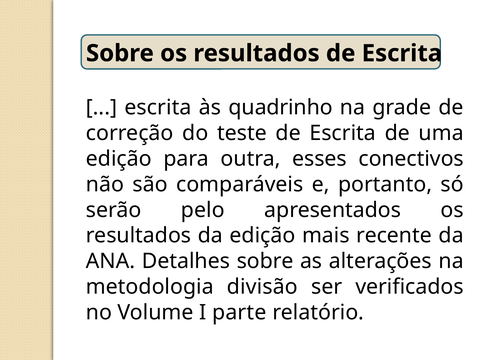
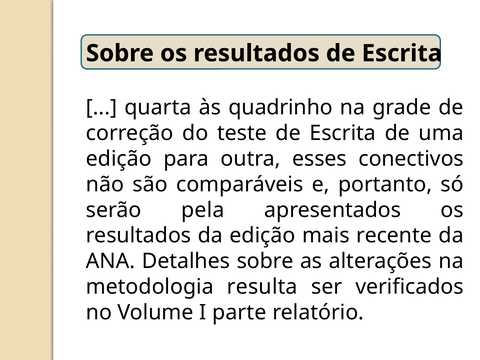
escrita at (158, 108): escrita -> quarta
pelo: pelo -> pela
divisão: divisão -> resulta
